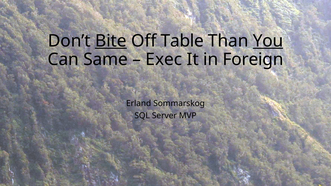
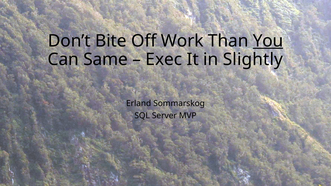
Bite underline: present -> none
Table: Table -> Work
Foreign: Foreign -> Slightly
